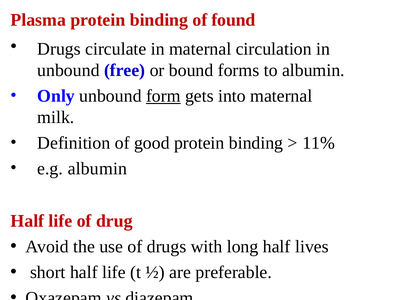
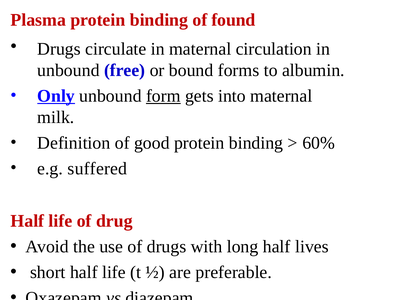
Only underline: none -> present
11%: 11% -> 60%
e.g albumin: albumin -> suffered
